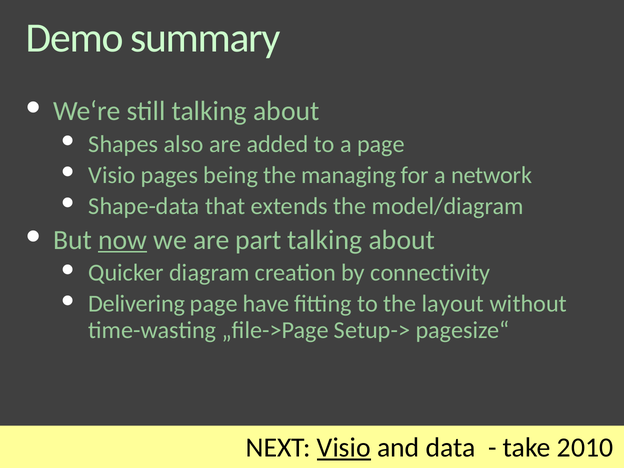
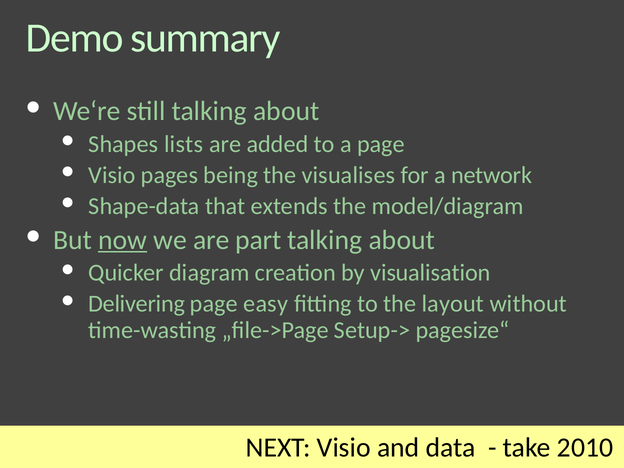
also: also -> lists
managing: managing -> visualises
connectivity: connectivity -> visualisation
have: have -> easy
Visio at (344, 448) underline: present -> none
